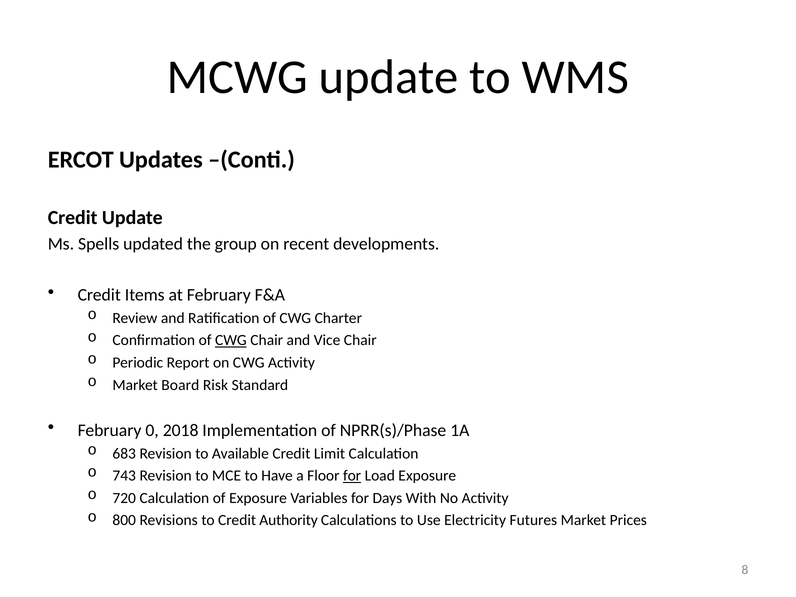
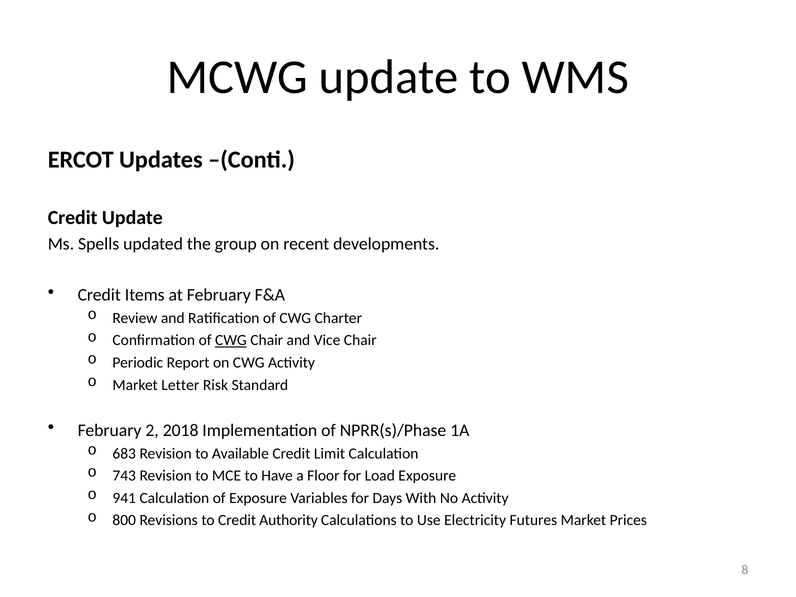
Board: Board -> Letter
0: 0 -> 2
for at (352, 476) underline: present -> none
720: 720 -> 941
